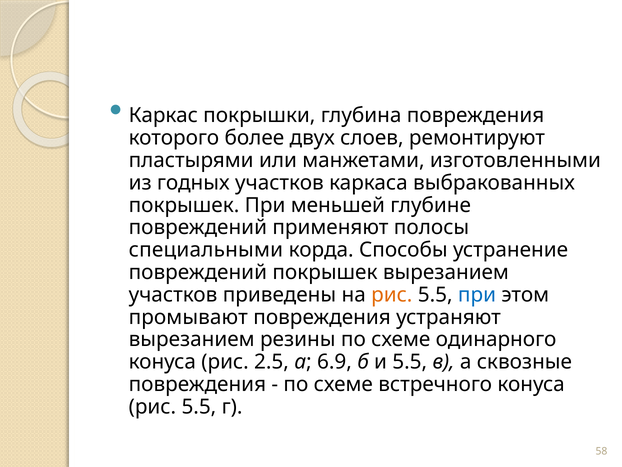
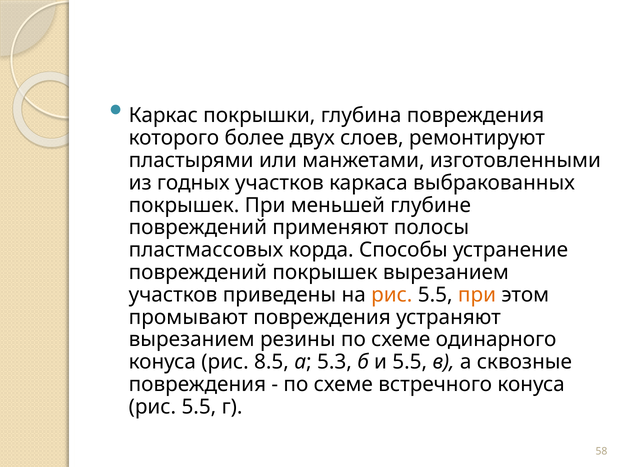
специальными: специальными -> пластмассовых
при at (477, 295) colour: blue -> orange
2.5: 2.5 -> 8.5
6.9: 6.9 -> 5.3
